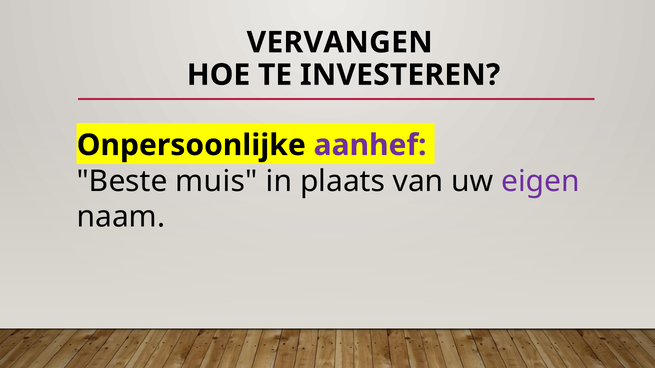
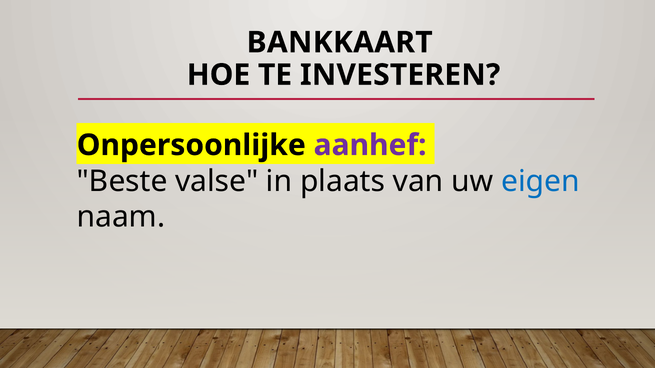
VERVANGEN: VERVANGEN -> BANKKAART
muis: muis -> valse
eigen colour: purple -> blue
